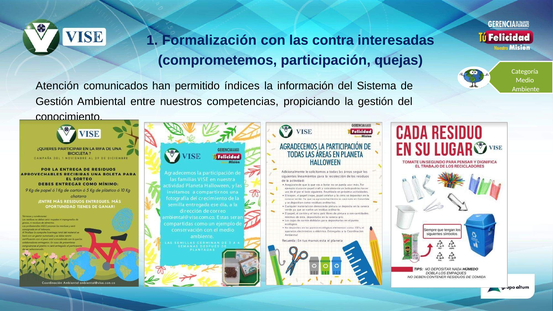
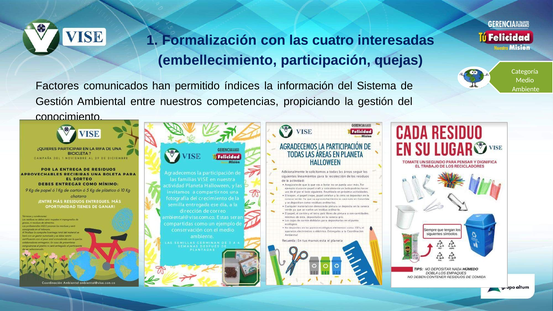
contra: contra -> cuatro
comprometemos: comprometemos -> embellecimiento
Atención: Atención -> Factores
